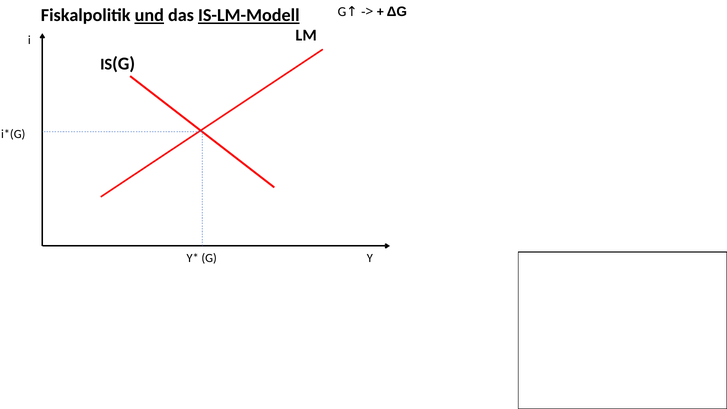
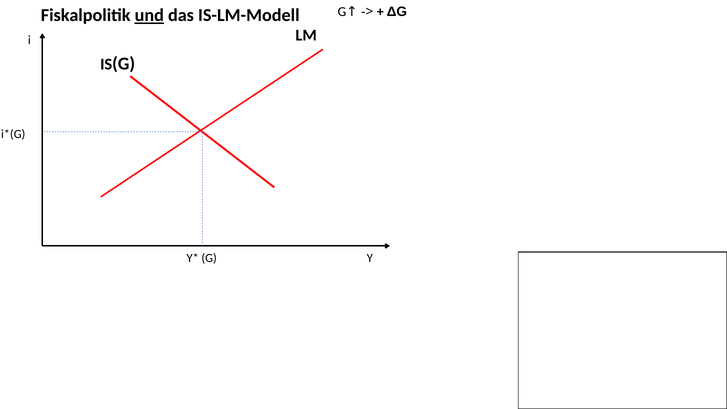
IS-LM-Modell underline: present -> none
